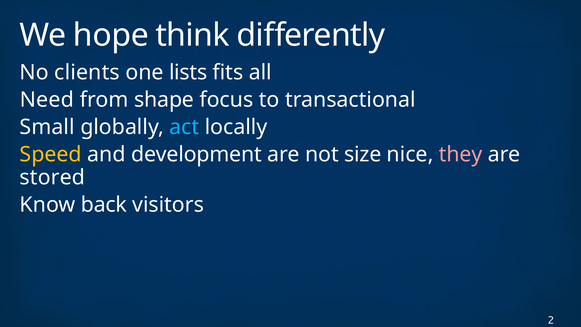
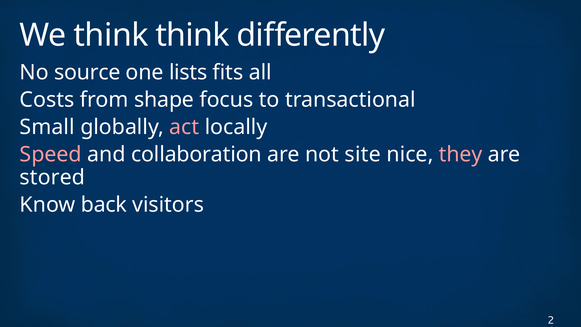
We hope: hope -> think
clients: clients -> source
Need: Need -> Costs
act colour: light blue -> pink
Speed colour: yellow -> pink
development: development -> collaboration
size: size -> site
